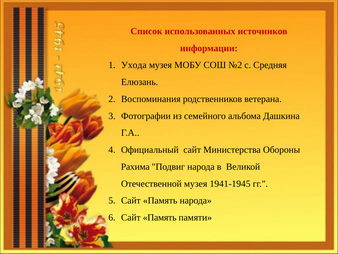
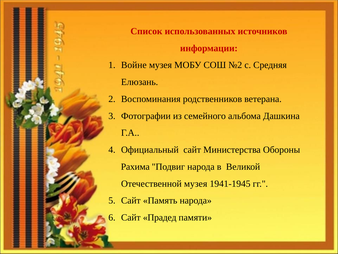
Ухода: Ухода -> Войне
Память at (160, 217): Память -> Прадед
